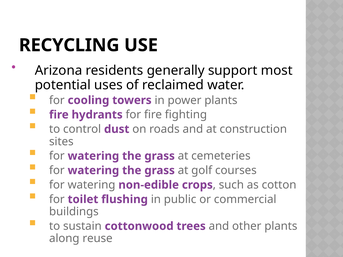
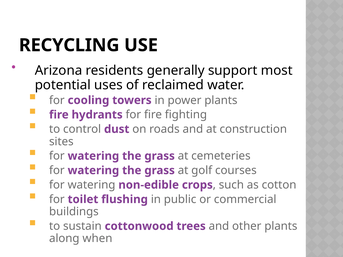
reuse: reuse -> when
